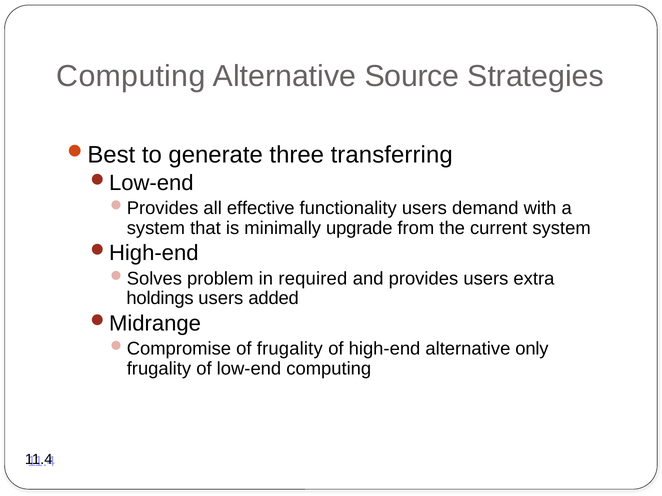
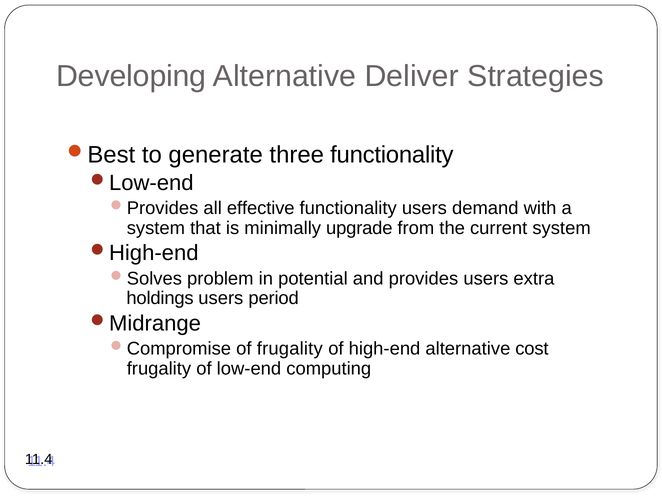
Computing at (131, 77): Computing -> Developing
Source: Source -> Deliver
three transferring: transferring -> functionality
required: required -> potential
added: added -> period
only: only -> cost
